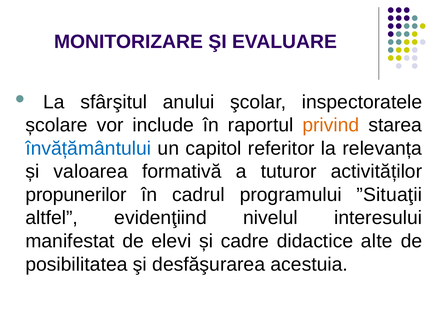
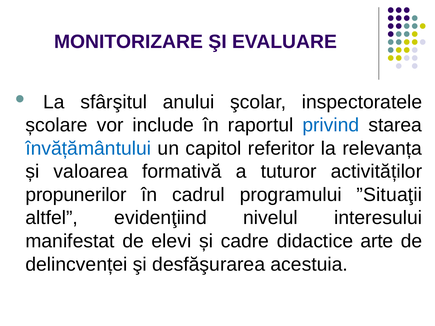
privind colour: orange -> blue
alte: alte -> arte
posibilitatea: posibilitatea -> delincvenței
